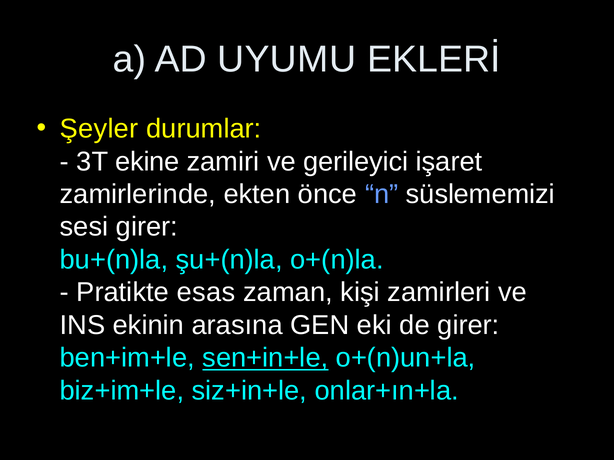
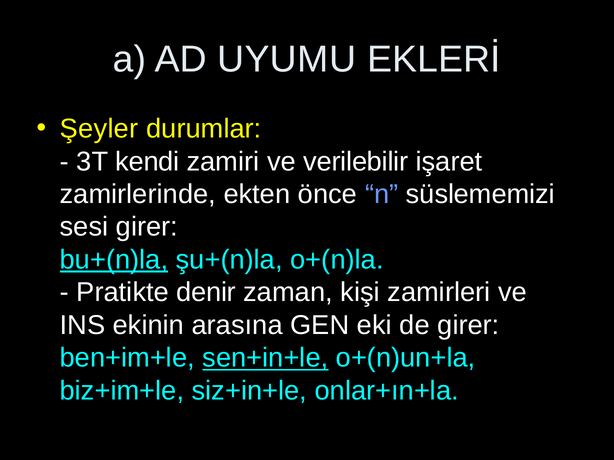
ekine: ekine -> kendi
gerileyici: gerileyici -> verilebilir
bu+(n)la underline: none -> present
esas: esas -> denir
